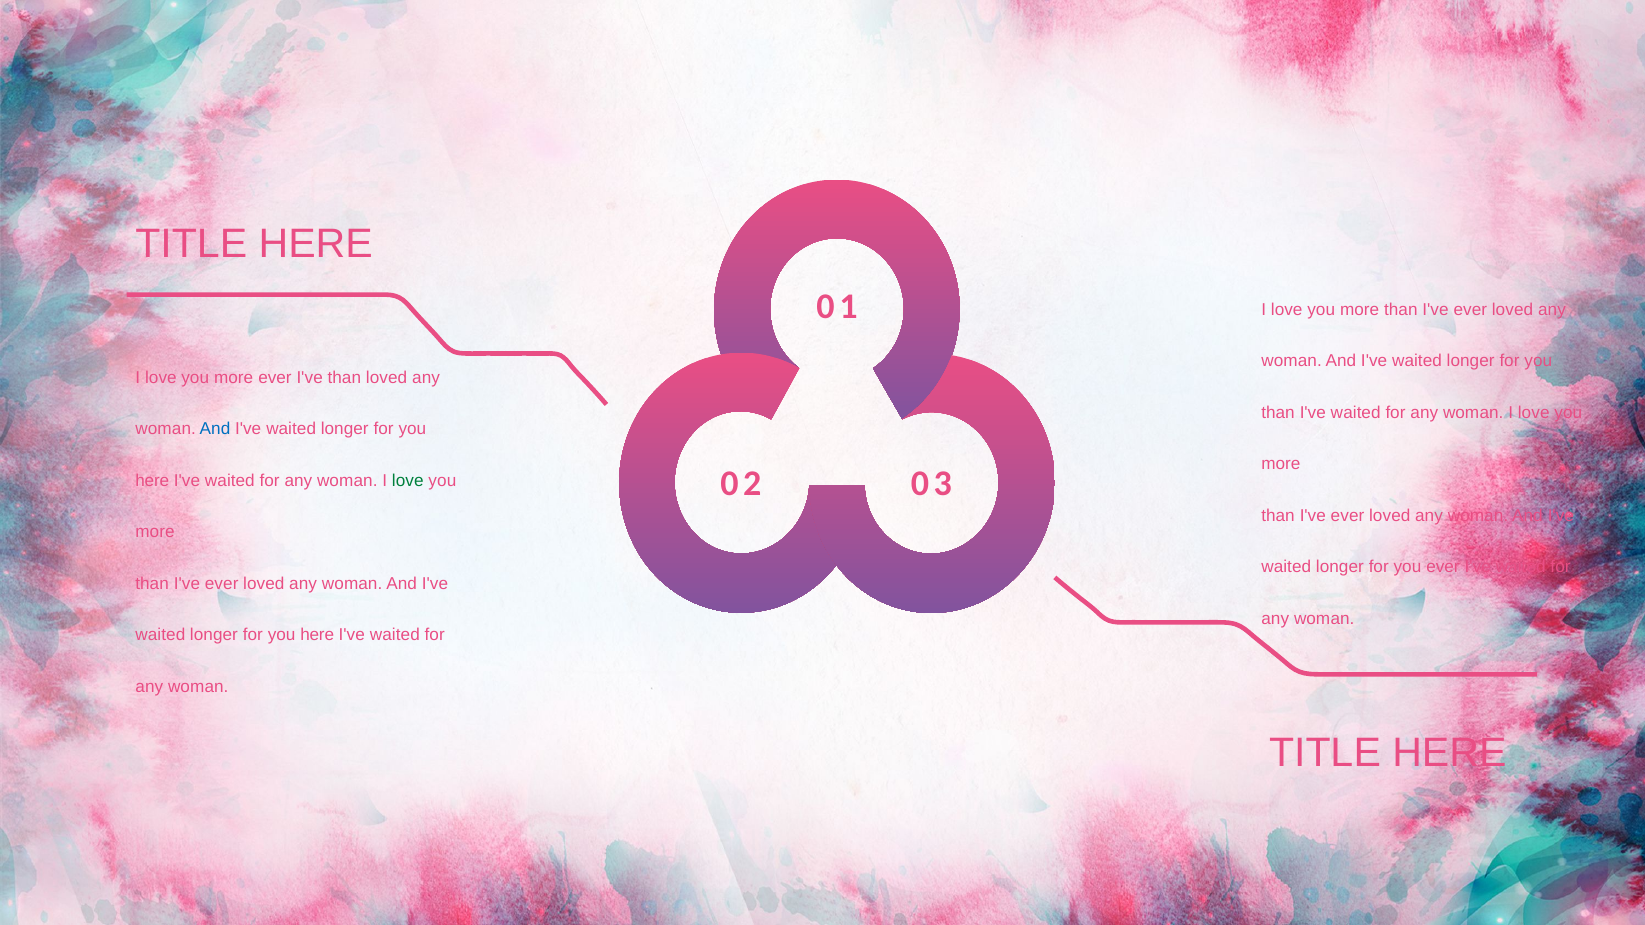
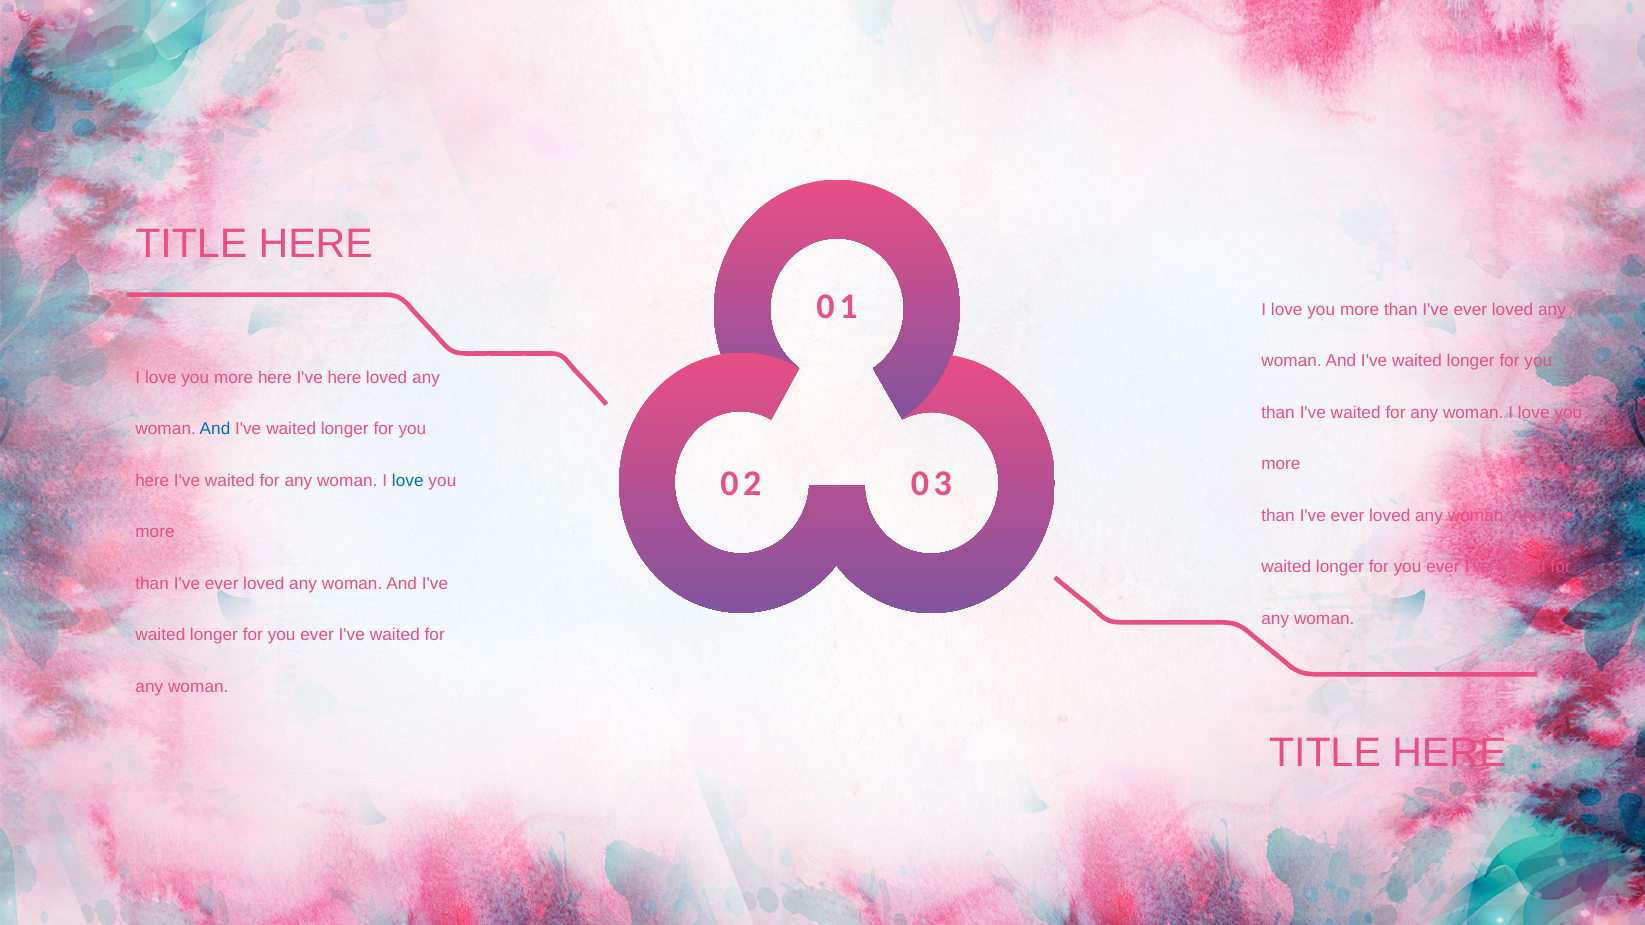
more ever: ever -> here
I've than: than -> here
love at (408, 481) colour: green -> blue
here at (317, 635): here -> ever
